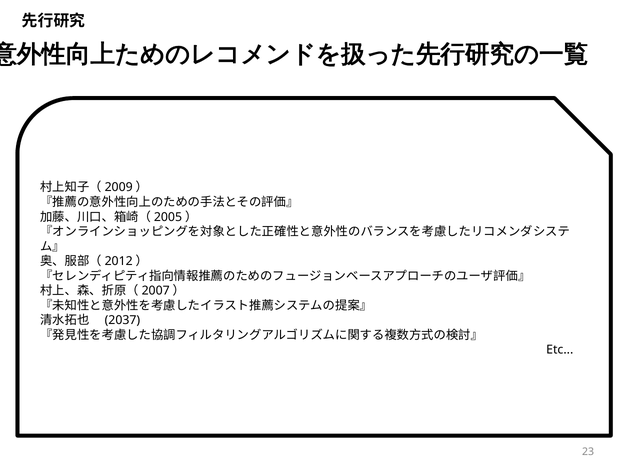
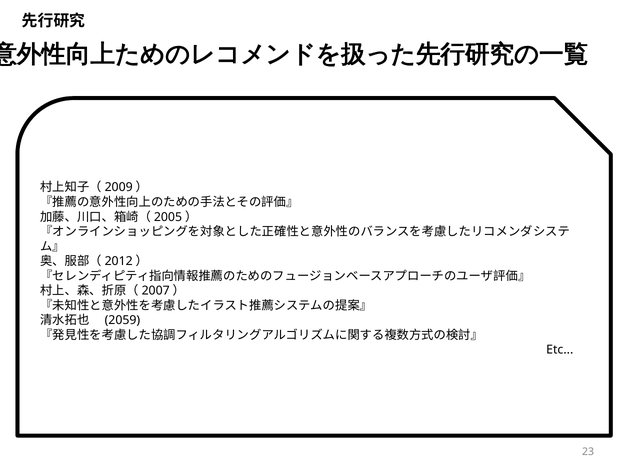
2037: 2037 -> 2059
